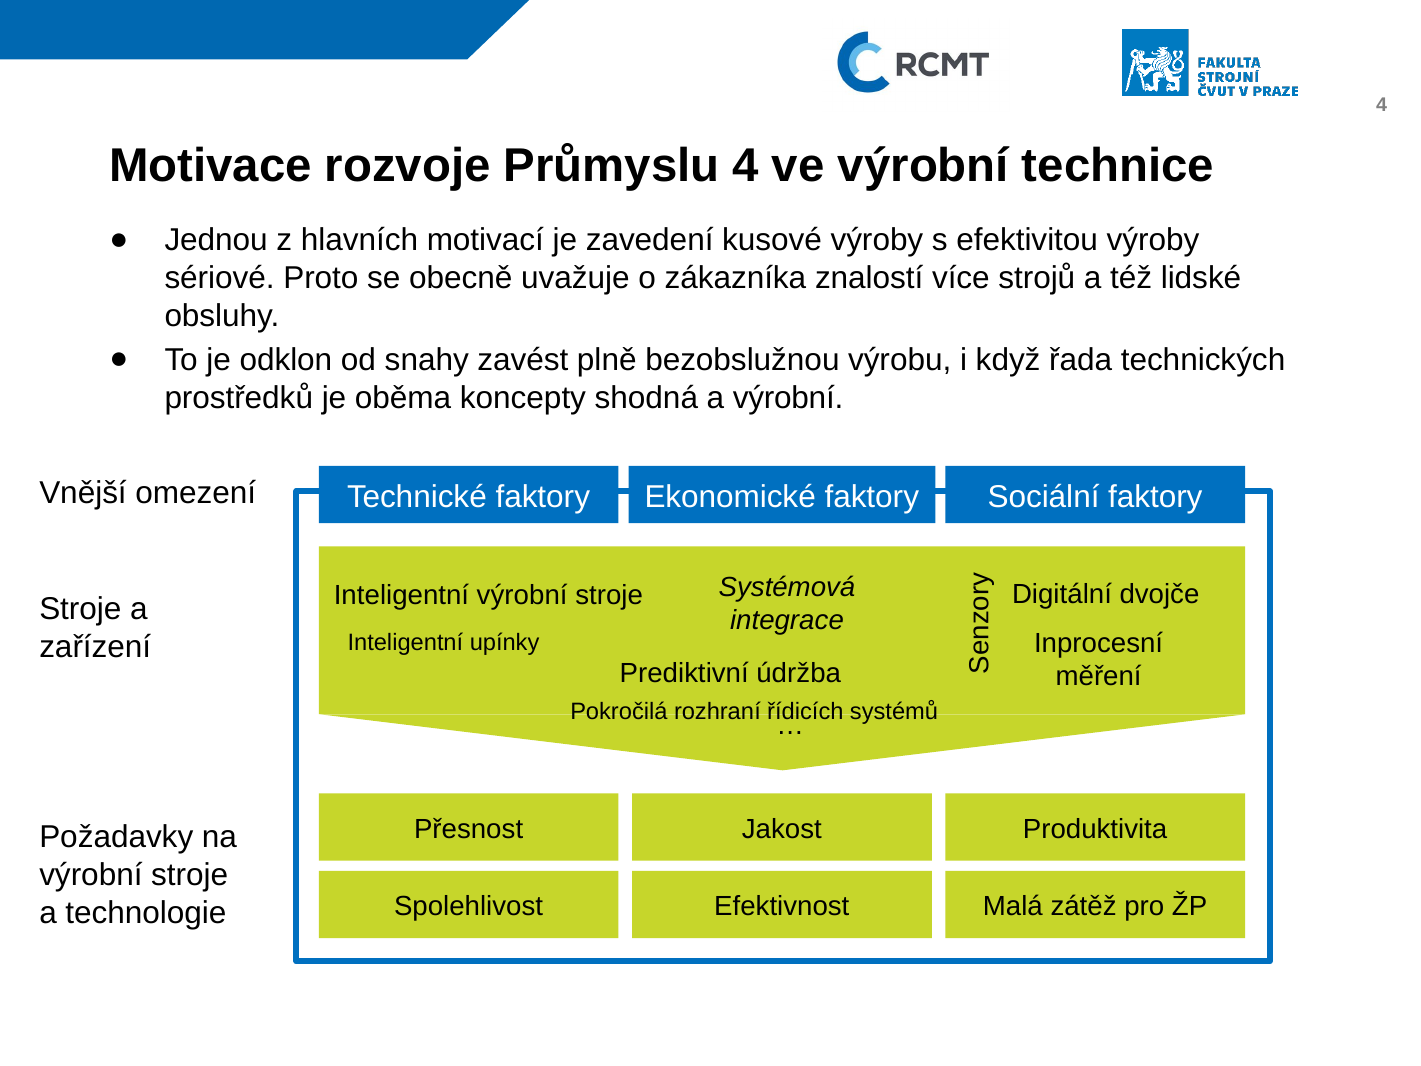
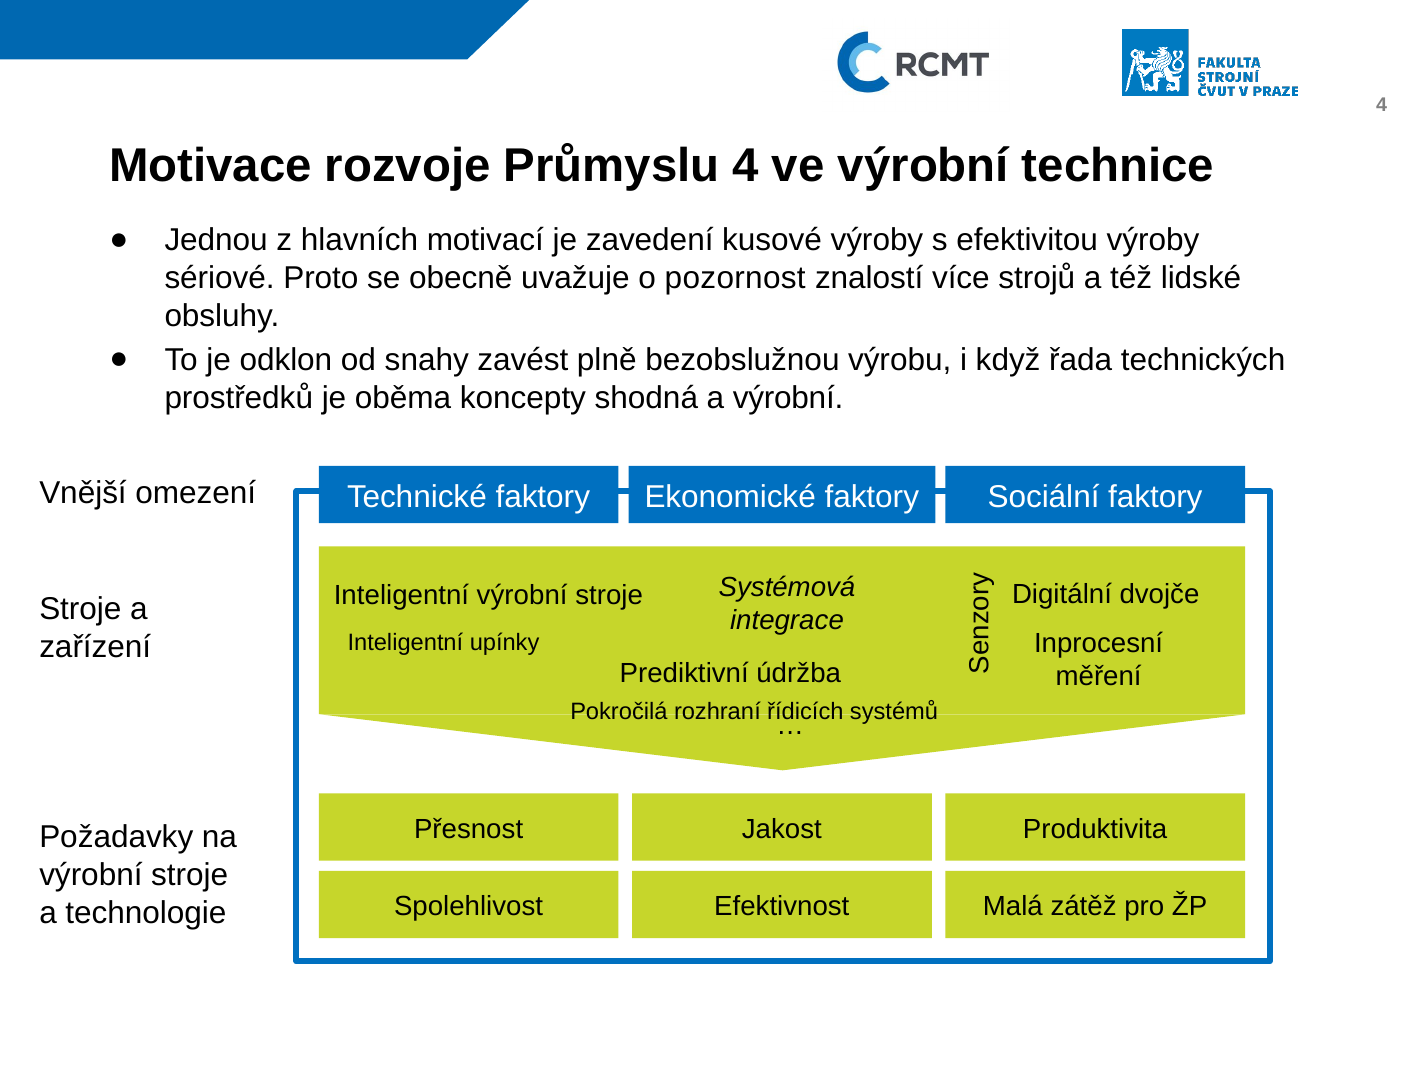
zákazníka: zákazníka -> pozornost
